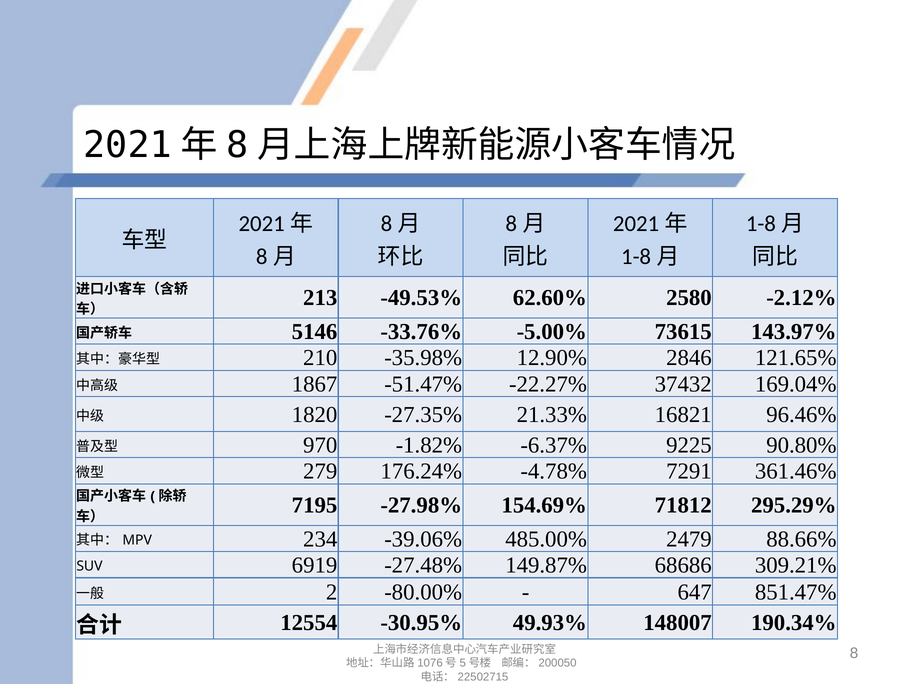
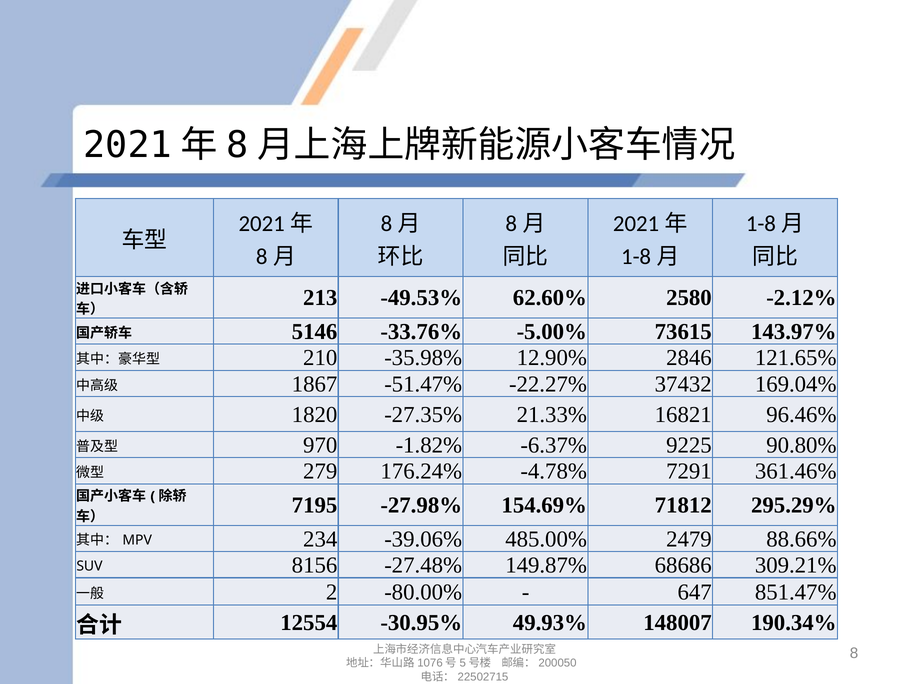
6919: 6919 -> 8156
